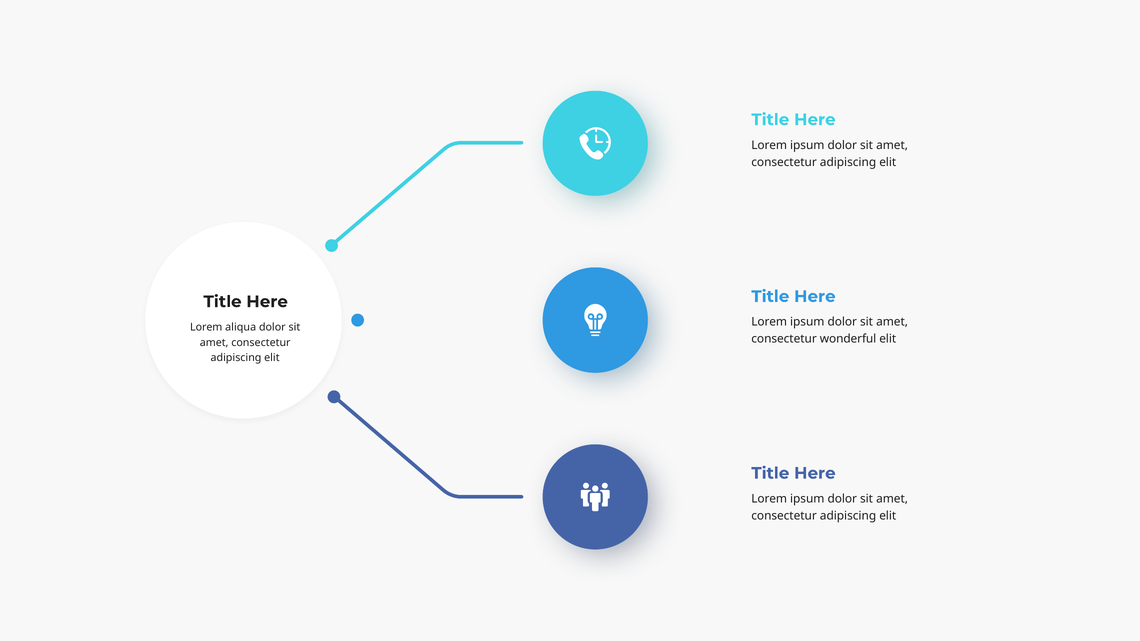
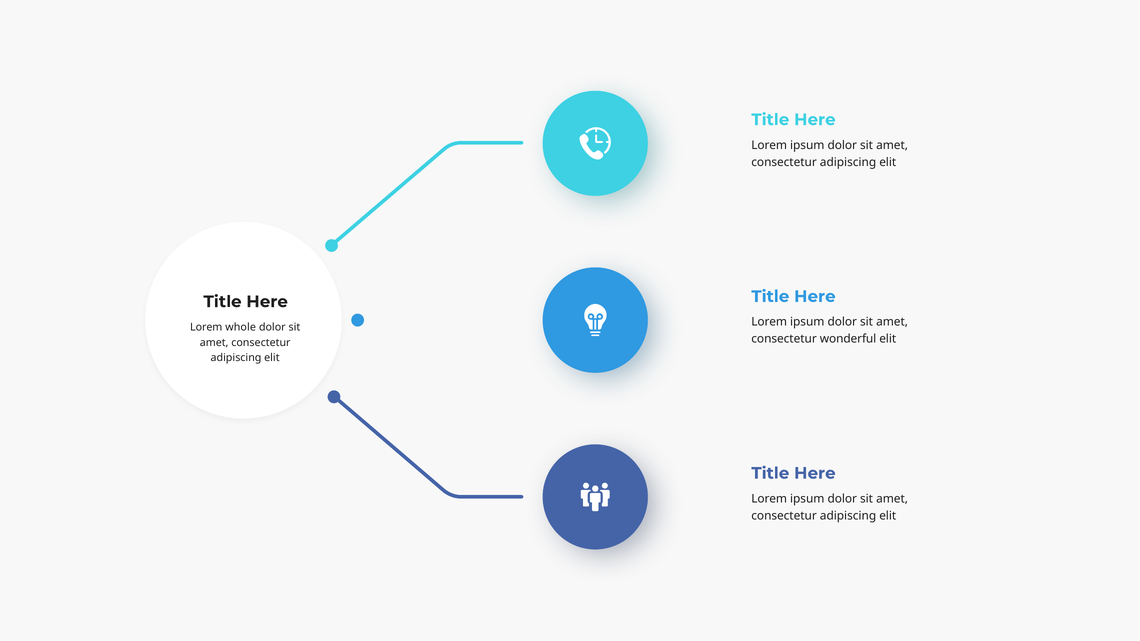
aliqua: aliqua -> whole
